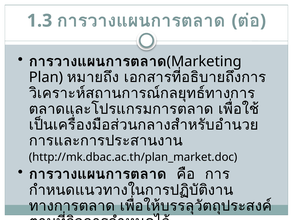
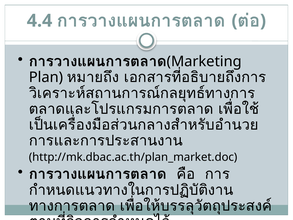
1.3: 1.3 -> 4.4
